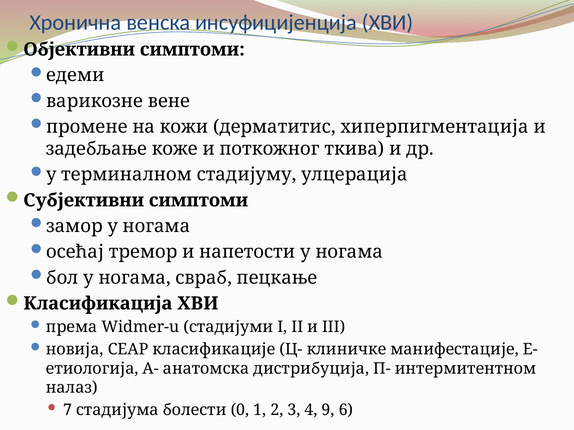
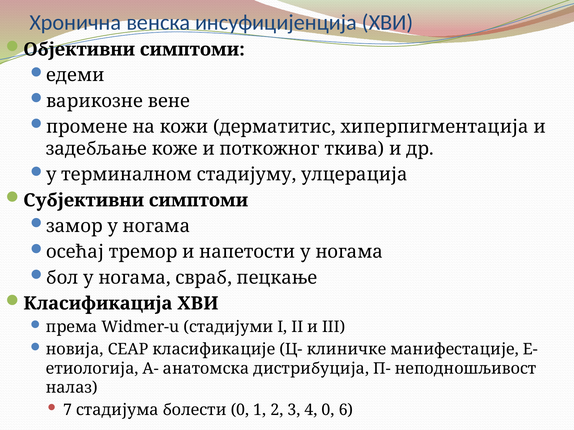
интермитентном: интермитентном -> неподношљивост
4 9: 9 -> 0
